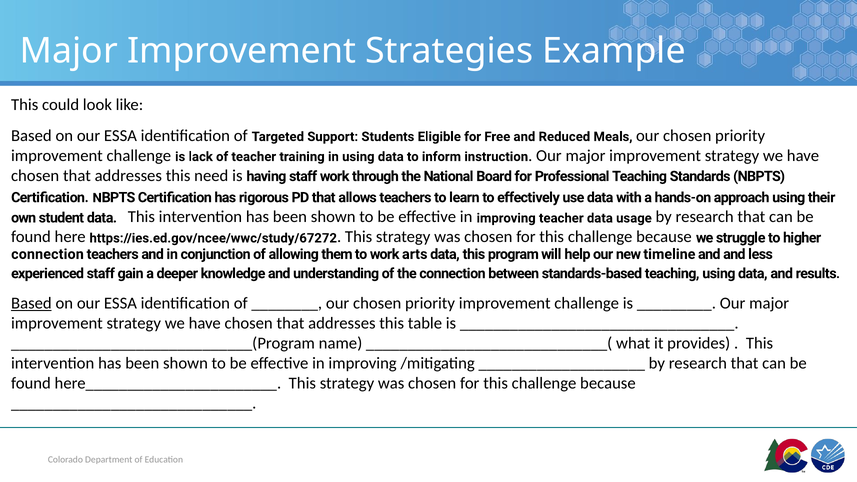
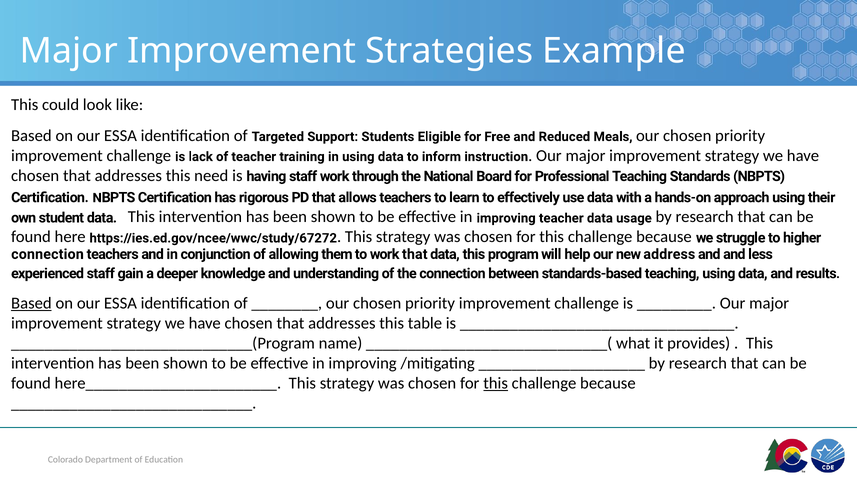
work arts: arts -> that
timeline: timeline -> address
this at (496, 383) underline: none -> present
